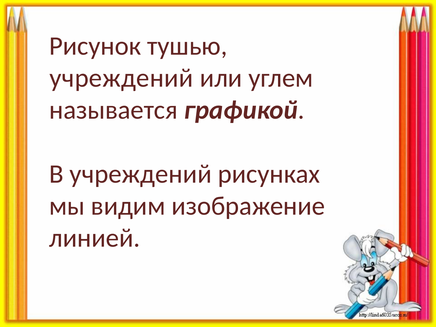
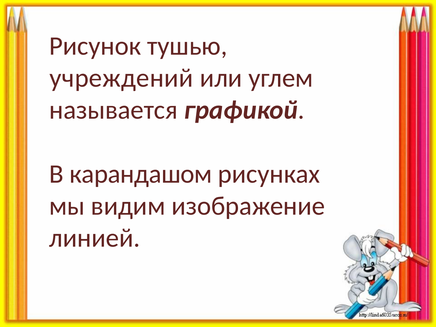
В учреждений: учреждений -> карандашом
